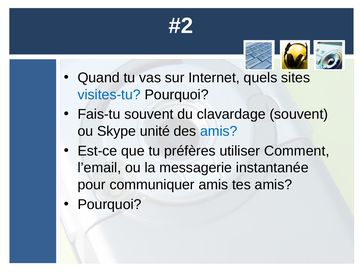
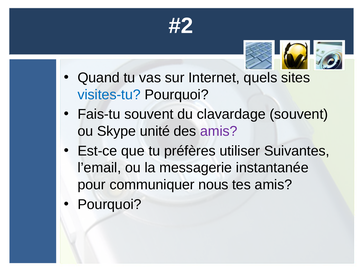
amis at (219, 131) colour: blue -> purple
Comment: Comment -> Suivantes
communiquer amis: amis -> nous
